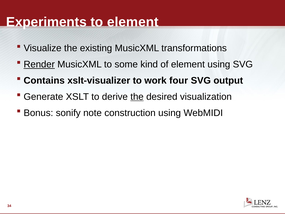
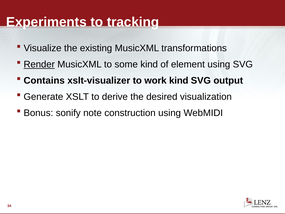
to element: element -> tracking
work four: four -> kind
the at (137, 97) underline: present -> none
